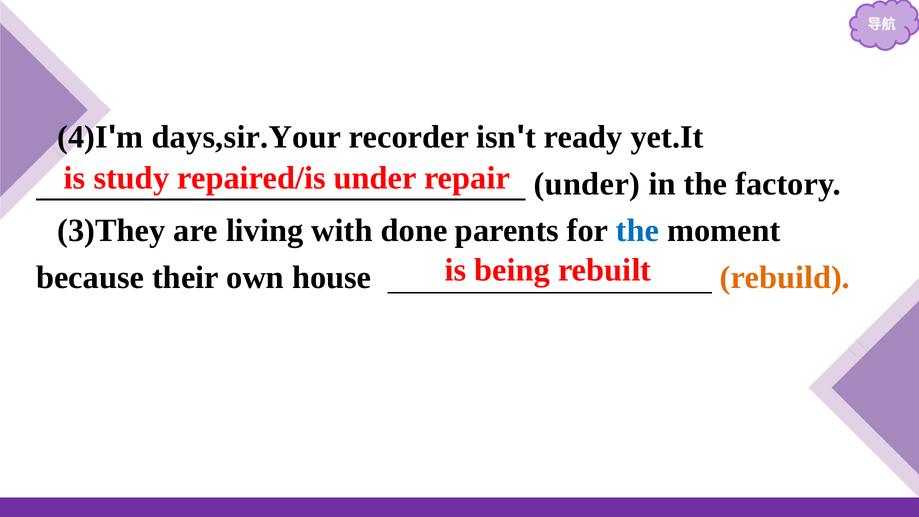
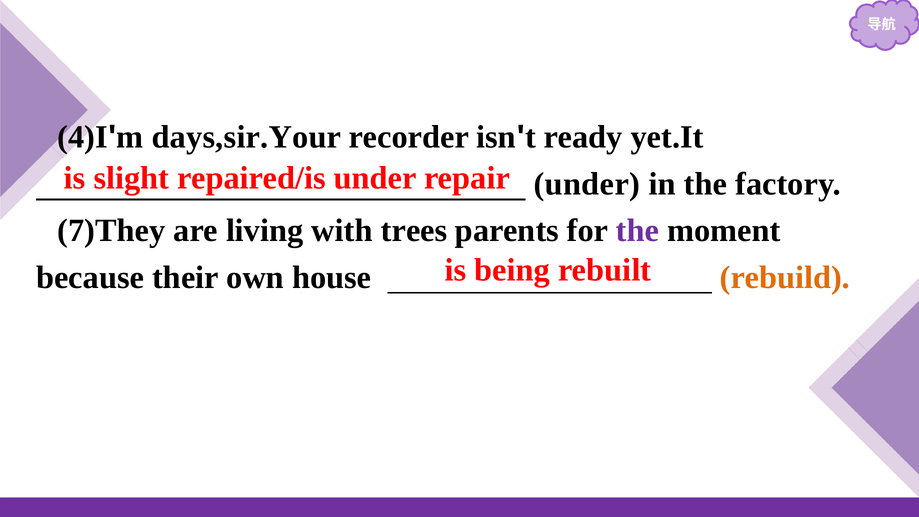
study: study -> slight
3)They: 3)They -> 7)They
done: done -> trees
the at (637, 231) colour: blue -> purple
